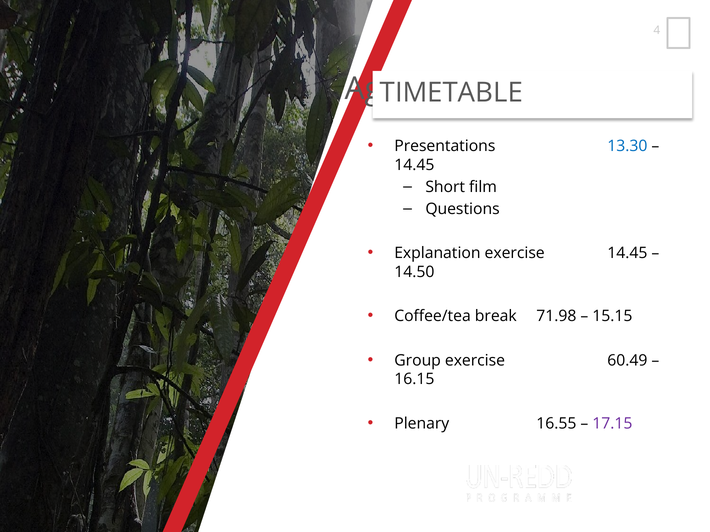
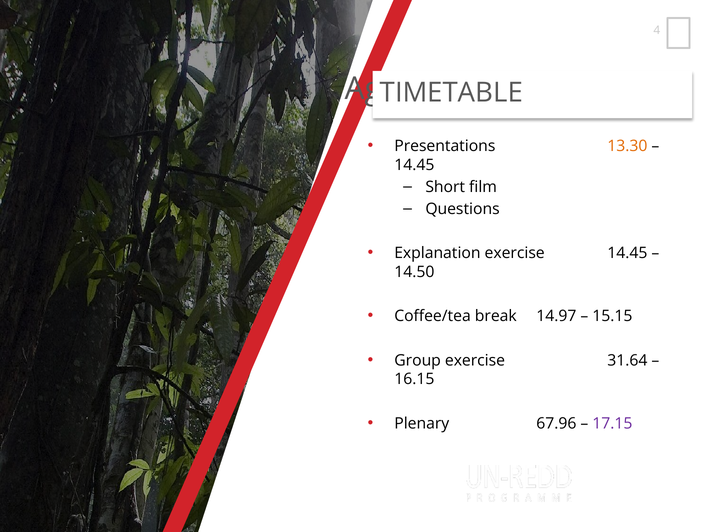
13.30 colour: blue -> orange
71.98: 71.98 -> 14.97
60.49: 60.49 -> 31.64
16.55: 16.55 -> 67.96
